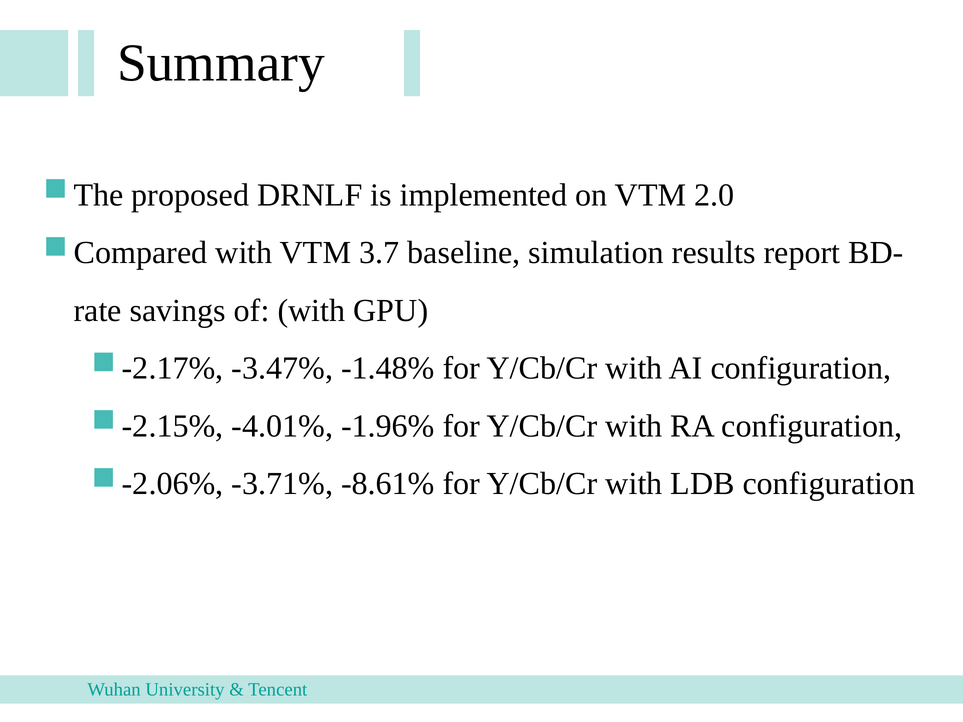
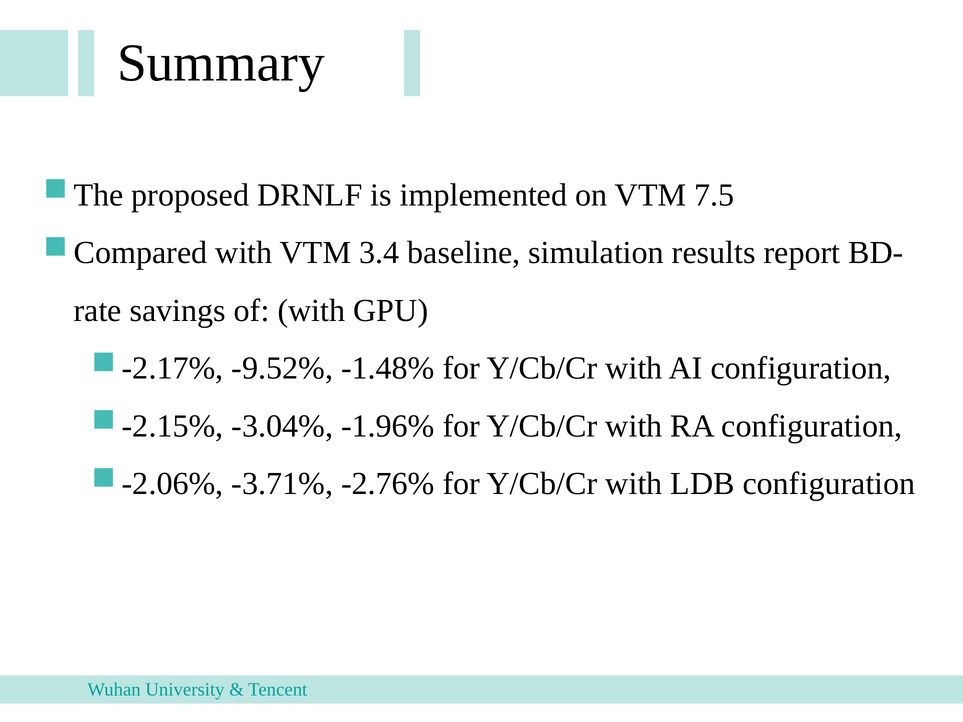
2.0: 2.0 -> 7.5
3.7: 3.7 -> 3.4
-3.47%: -3.47% -> -9.52%
-4.01%: -4.01% -> -3.04%
-8.61%: -8.61% -> -2.76%
